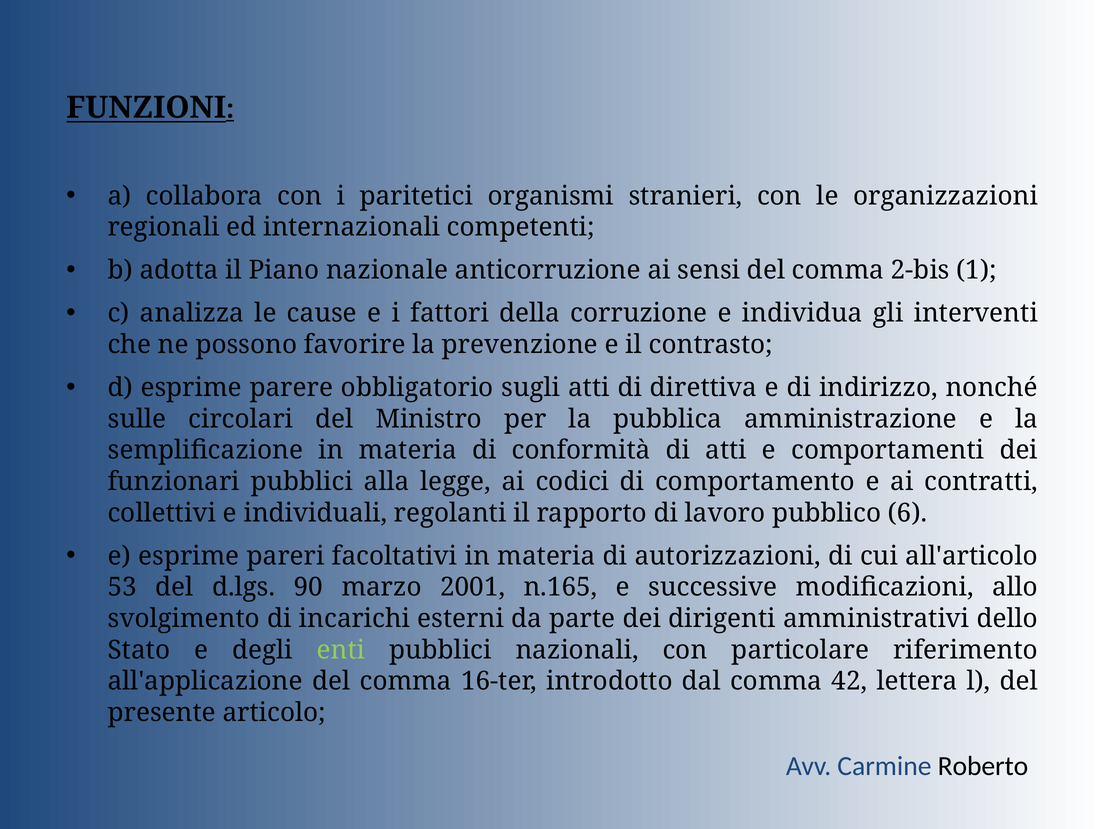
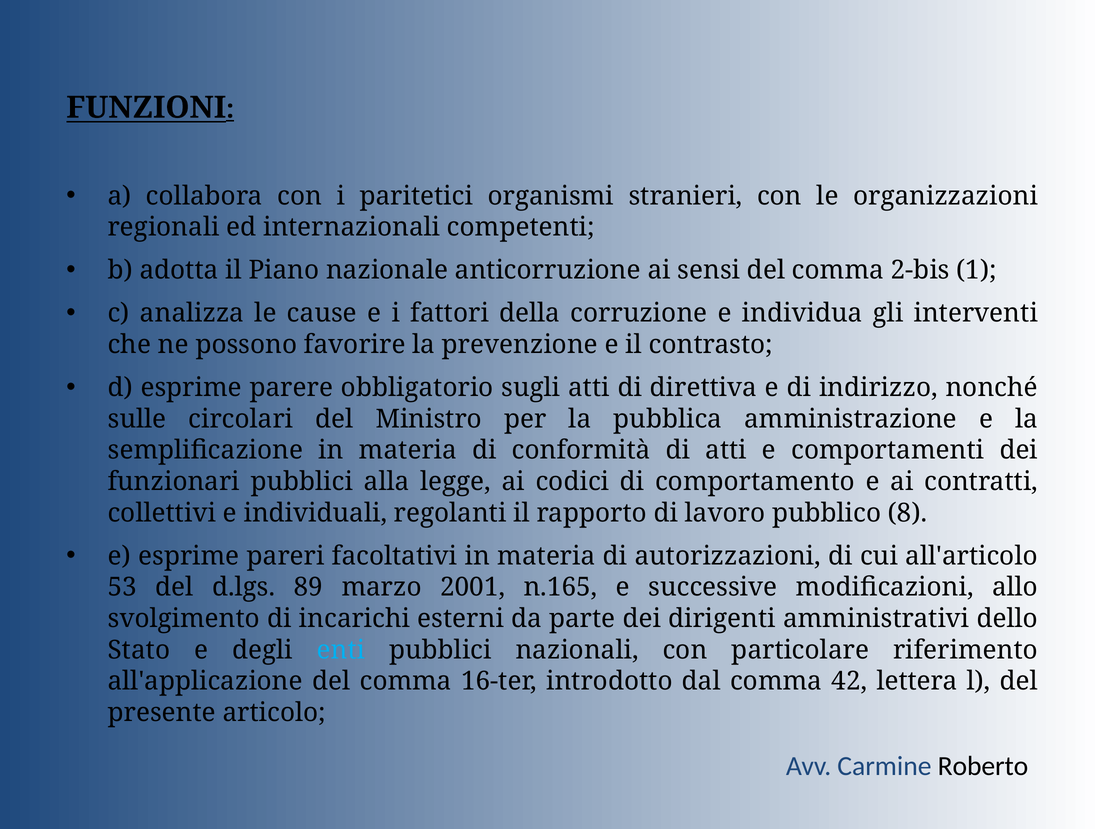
6: 6 -> 8
90: 90 -> 89
enti colour: light green -> light blue
